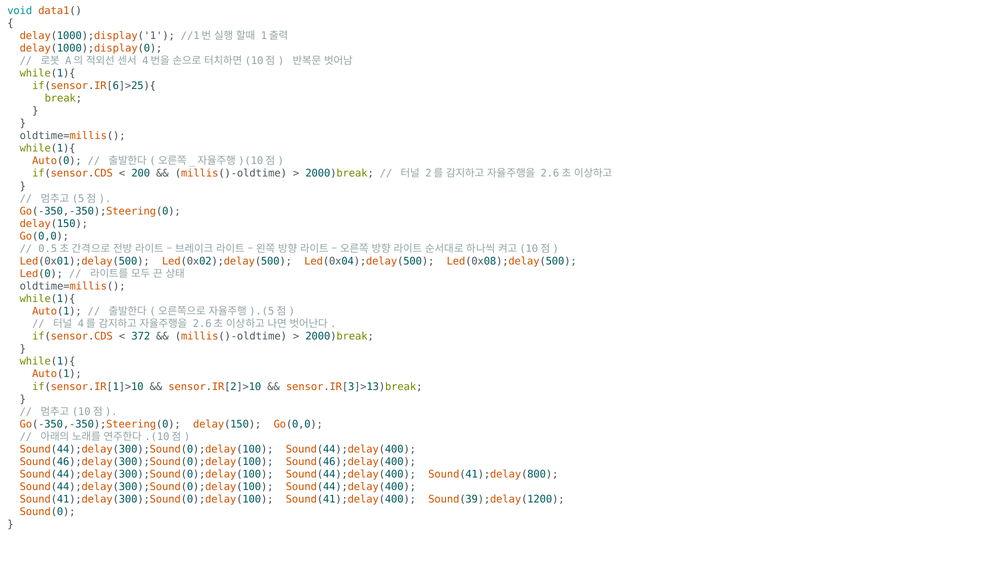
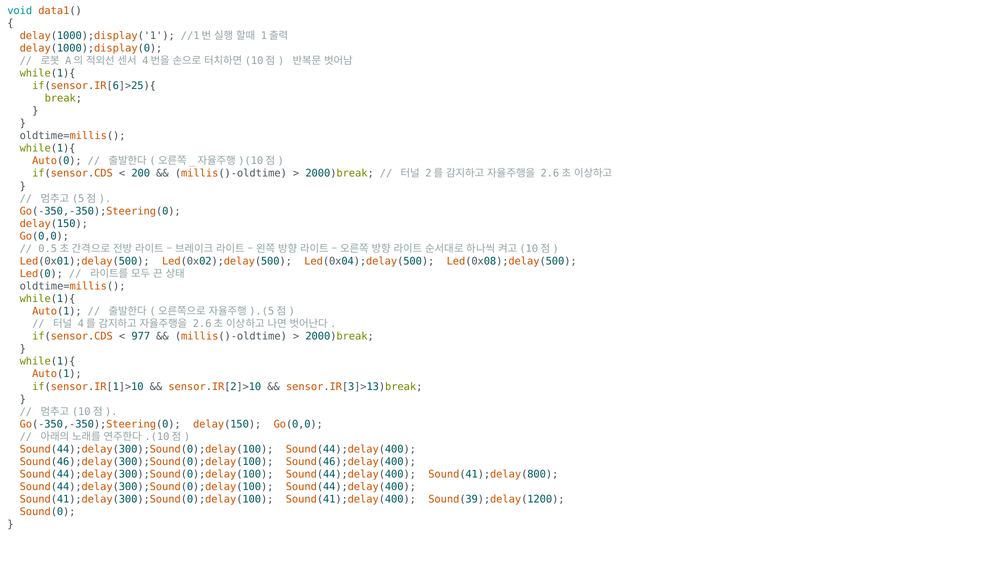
372: 372 -> 977
